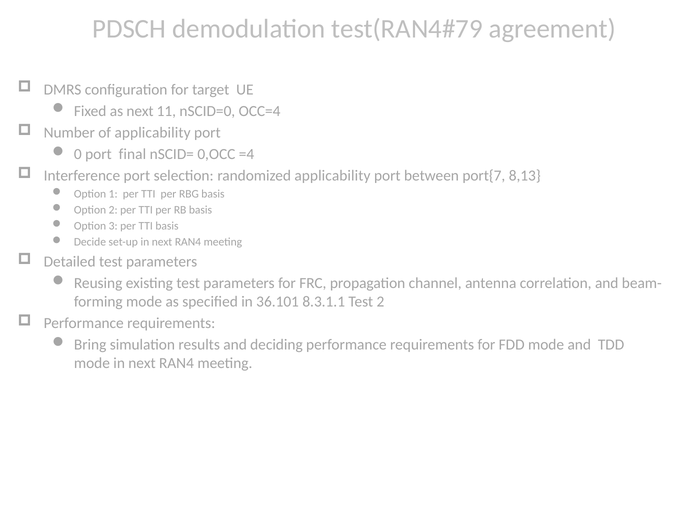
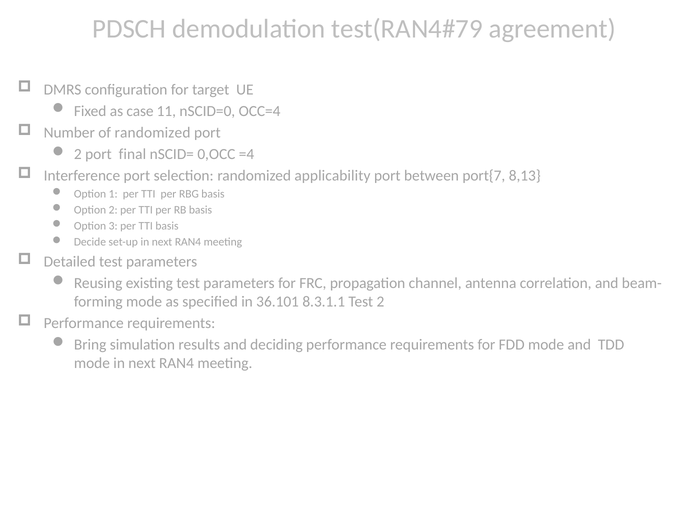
as next: next -> case
of applicability: applicability -> randomized
0 at (78, 154): 0 -> 2
